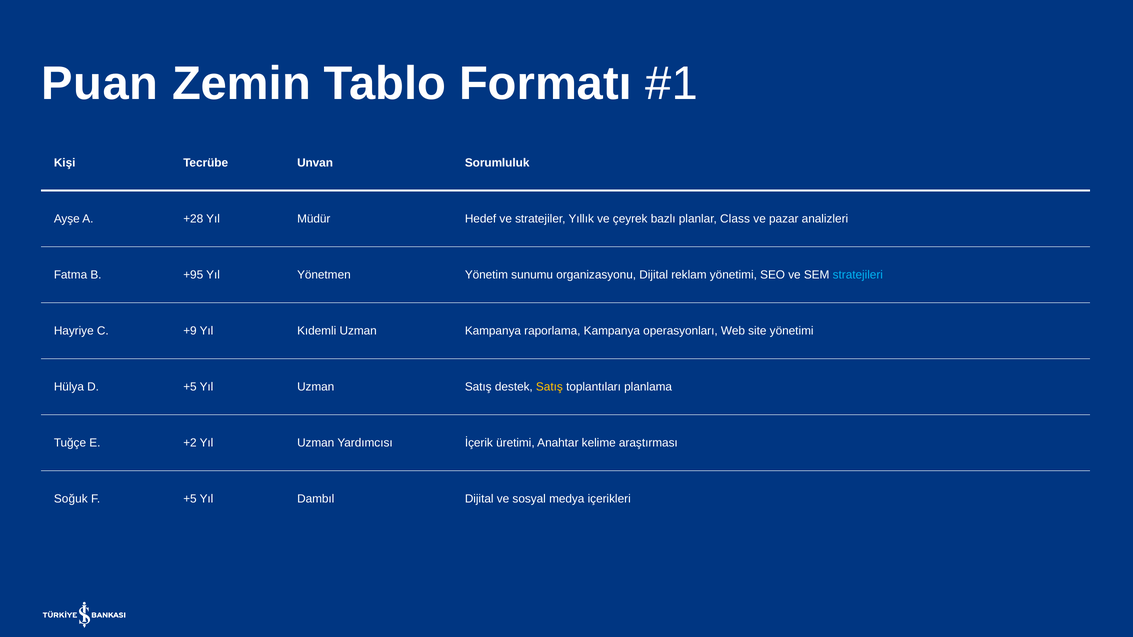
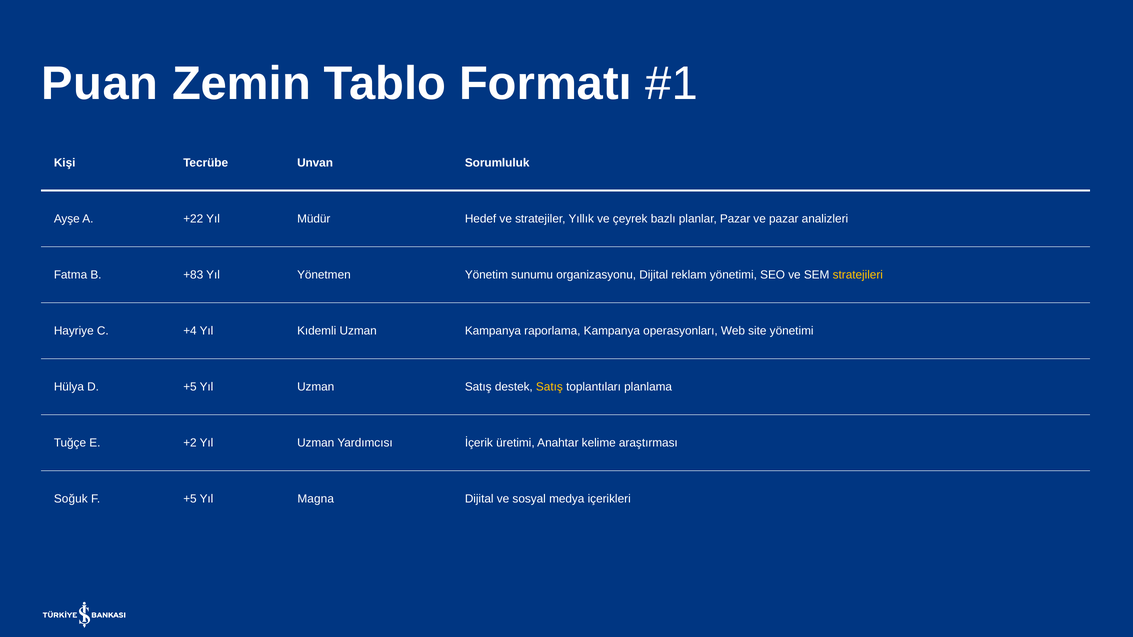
+28: +28 -> +22
planlar Class: Class -> Pazar
+95: +95 -> +83
stratejileri colour: light blue -> yellow
+9: +9 -> +4
Dambıl: Dambıl -> Magna
